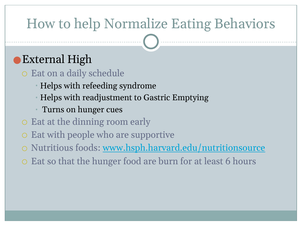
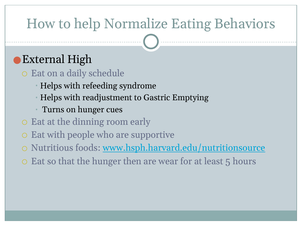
food: food -> then
burn: burn -> wear
6: 6 -> 5
